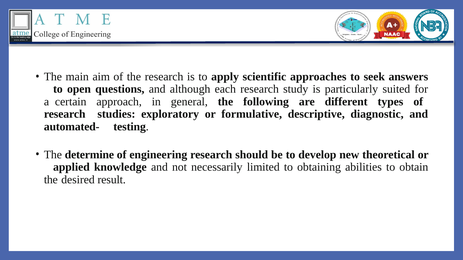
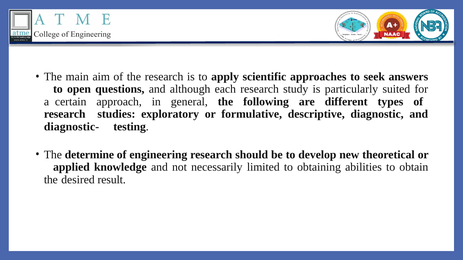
automated-: automated- -> diagnostic-
